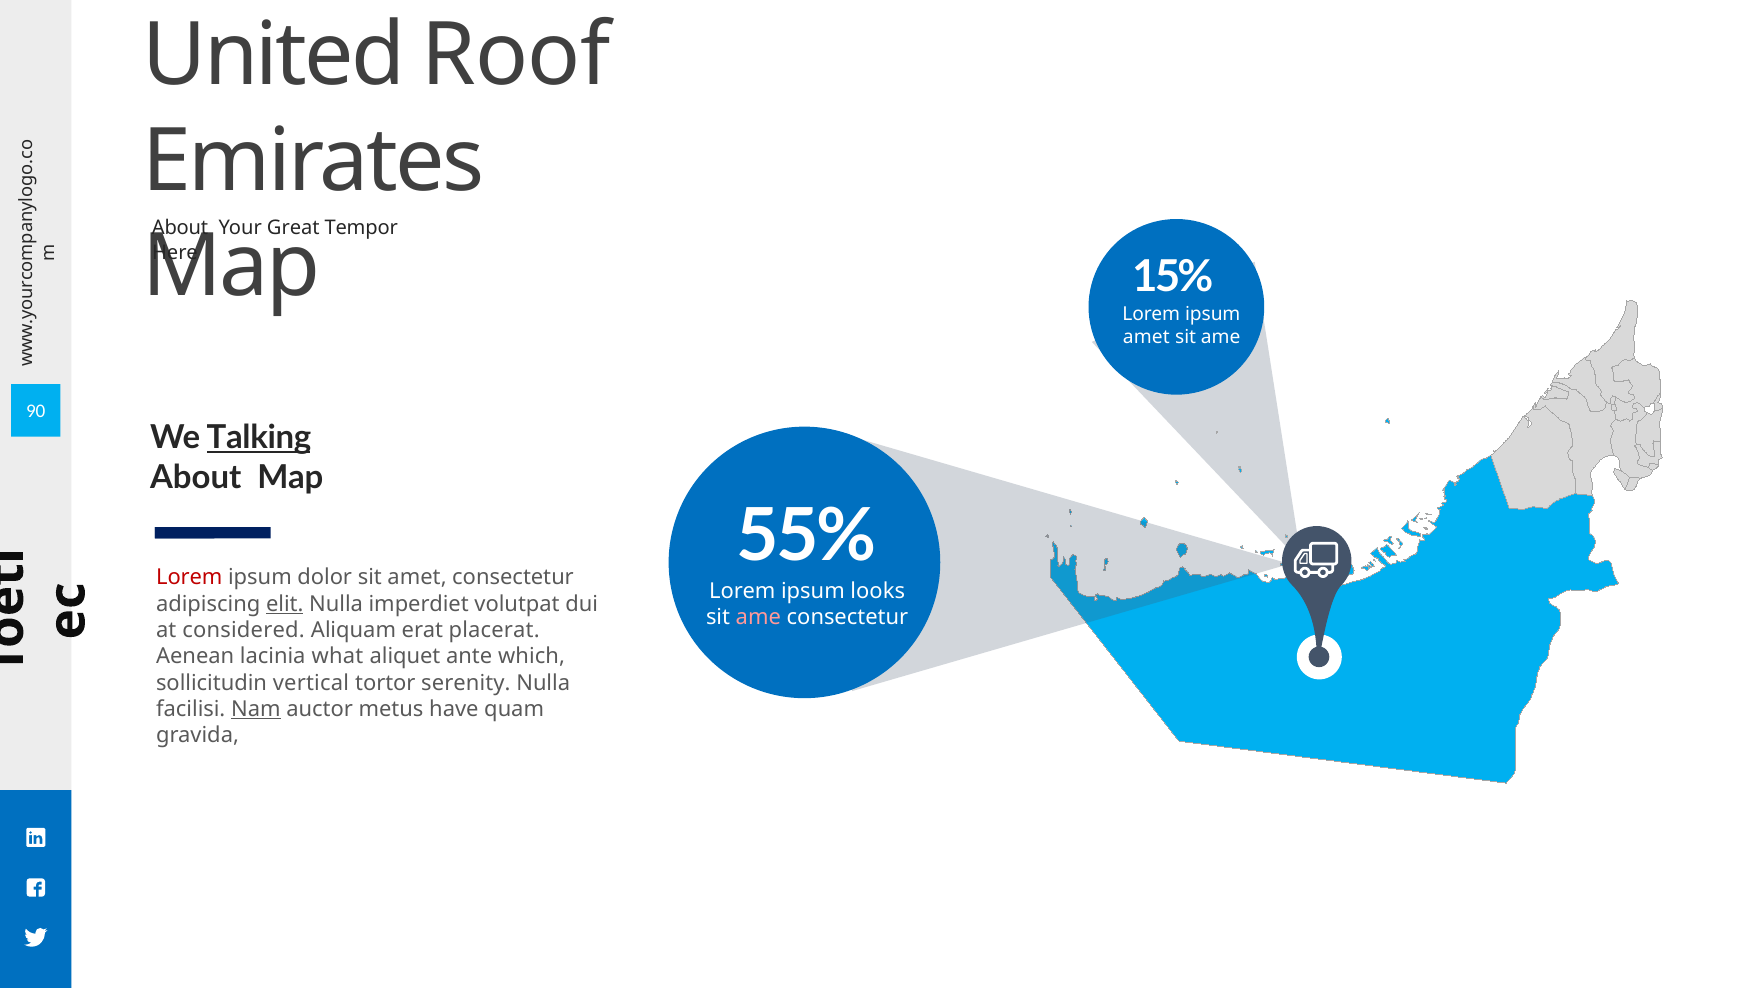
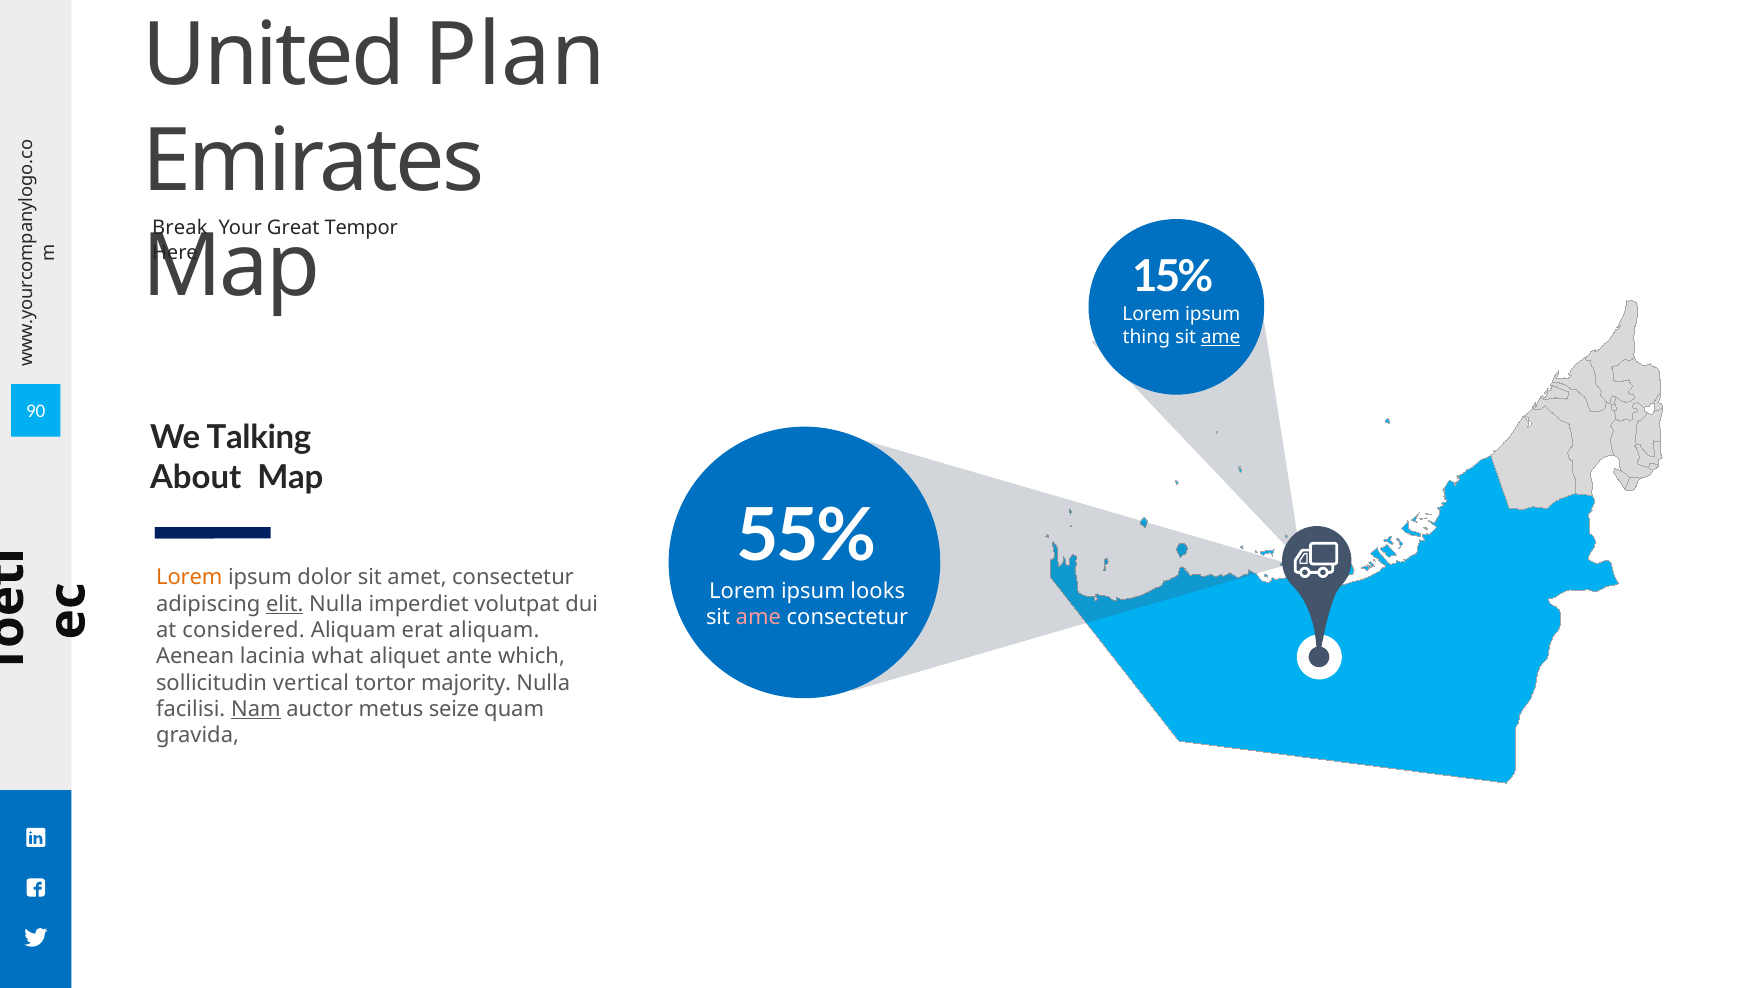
Roof: Roof -> Plan
About at (180, 228): About -> Break
amet at (1146, 338): amet -> thing
ame at (1221, 338) underline: none -> present
Talking underline: present -> none
Lorem at (189, 578) colour: red -> orange
erat placerat: placerat -> aliquam
serenity: serenity -> majority
have: have -> seize
